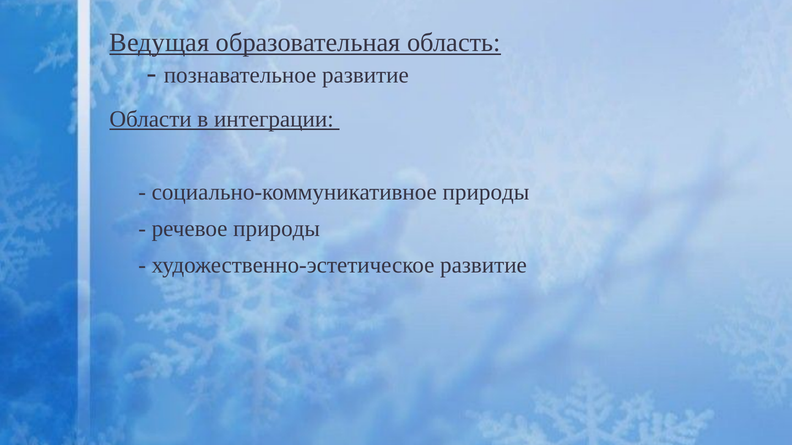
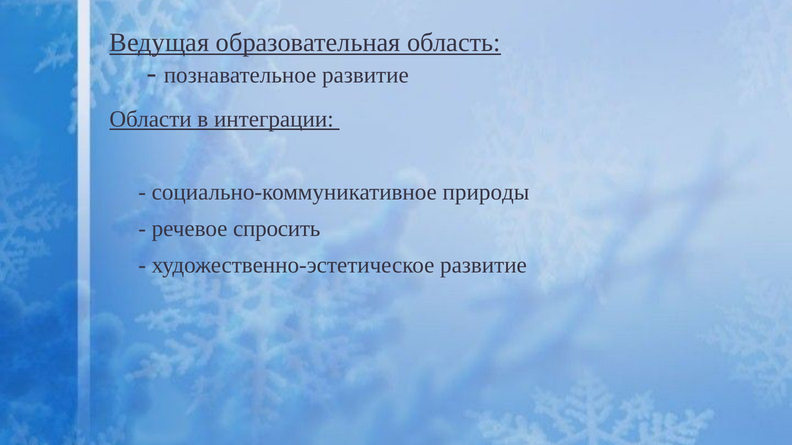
речевое природы: природы -> спросить
